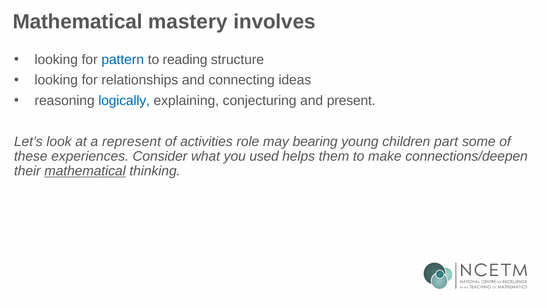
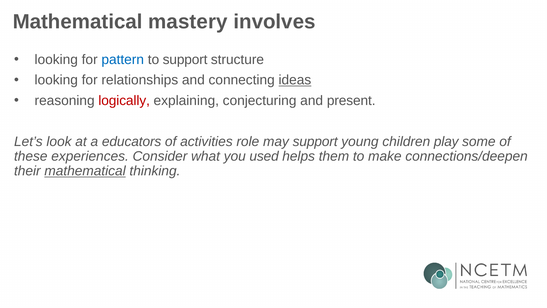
to reading: reading -> support
ideas underline: none -> present
logically colour: blue -> red
represent: represent -> educators
may bearing: bearing -> support
part: part -> play
